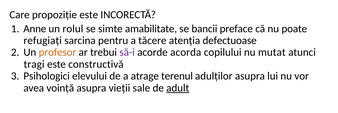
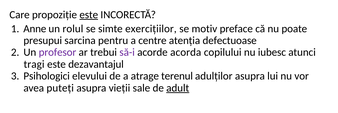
este at (89, 15) underline: none -> present
amabilitate: amabilitate -> exercițiilor
bancii: bancii -> motiv
refugiați: refugiați -> presupui
tăcere: tăcere -> centre
profesor colour: orange -> purple
mutat: mutat -> iubesc
constructivă: constructivă -> dezavantajul
voință: voință -> puteți
